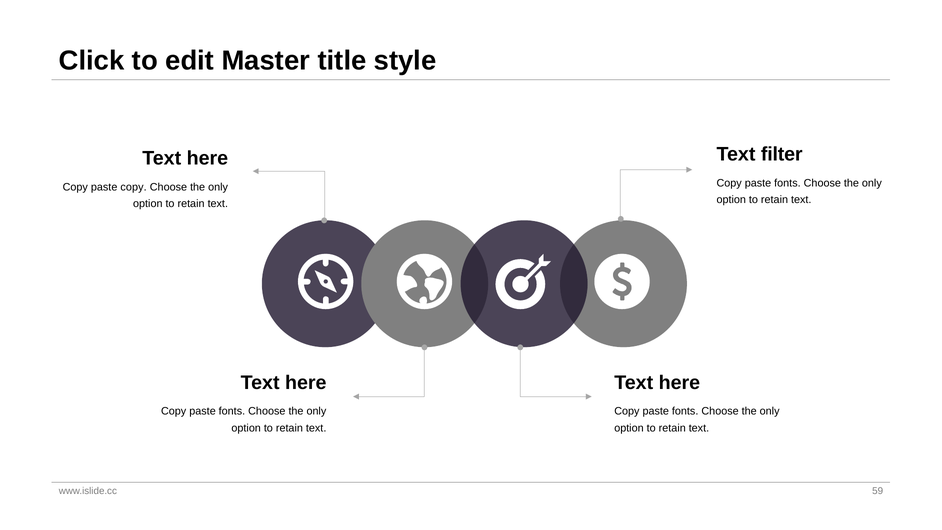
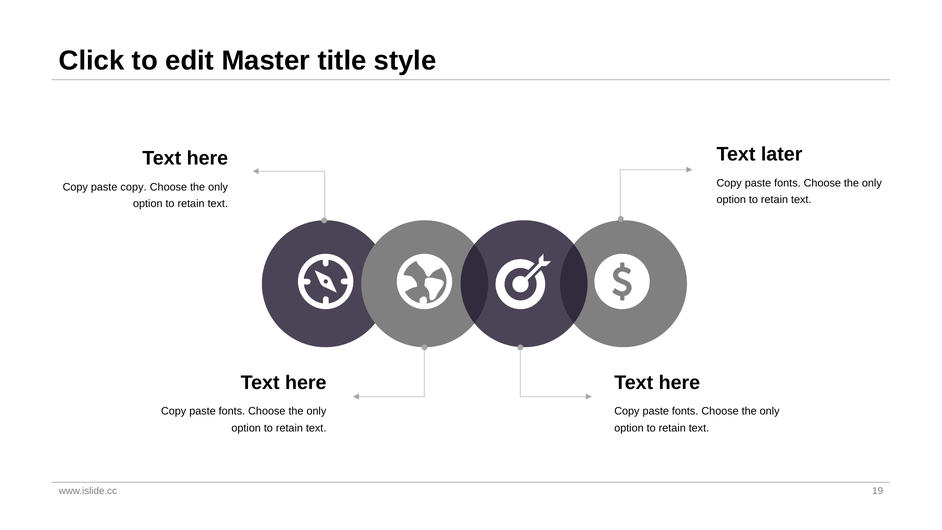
filter: filter -> later
59: 59 -> 19
